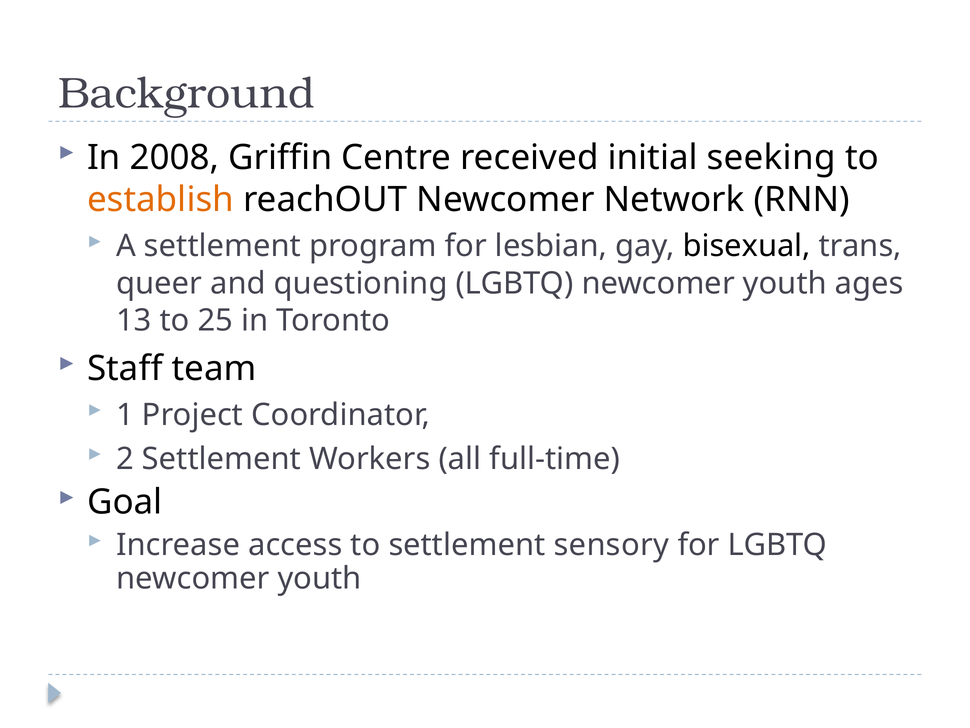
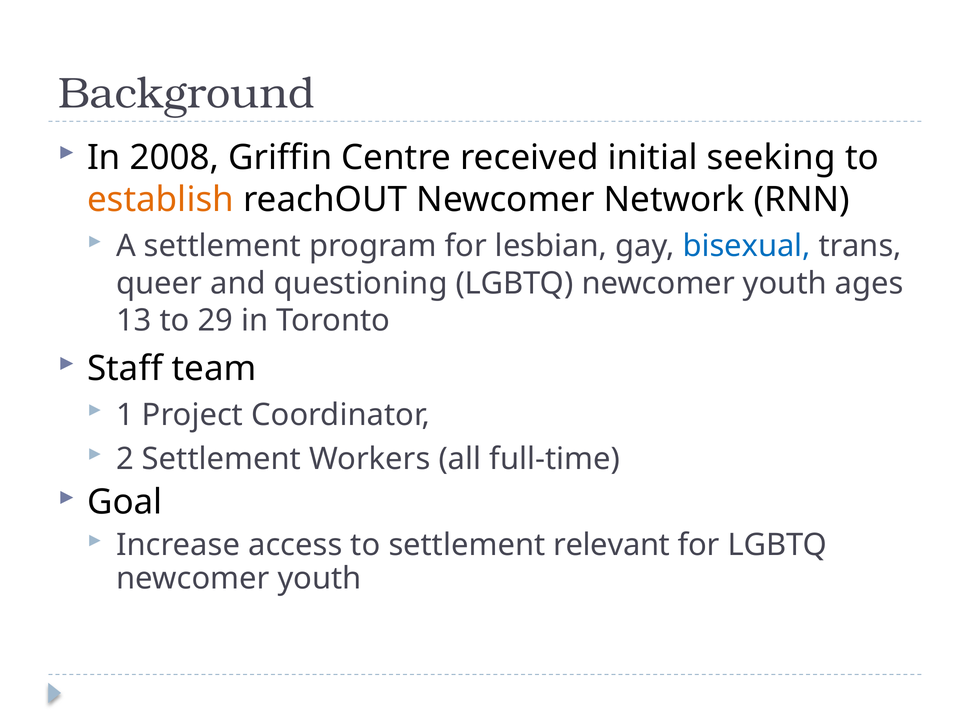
bisexual colour: black -> blue
25: 25 -> 29
sensory: sensory -> relevant
